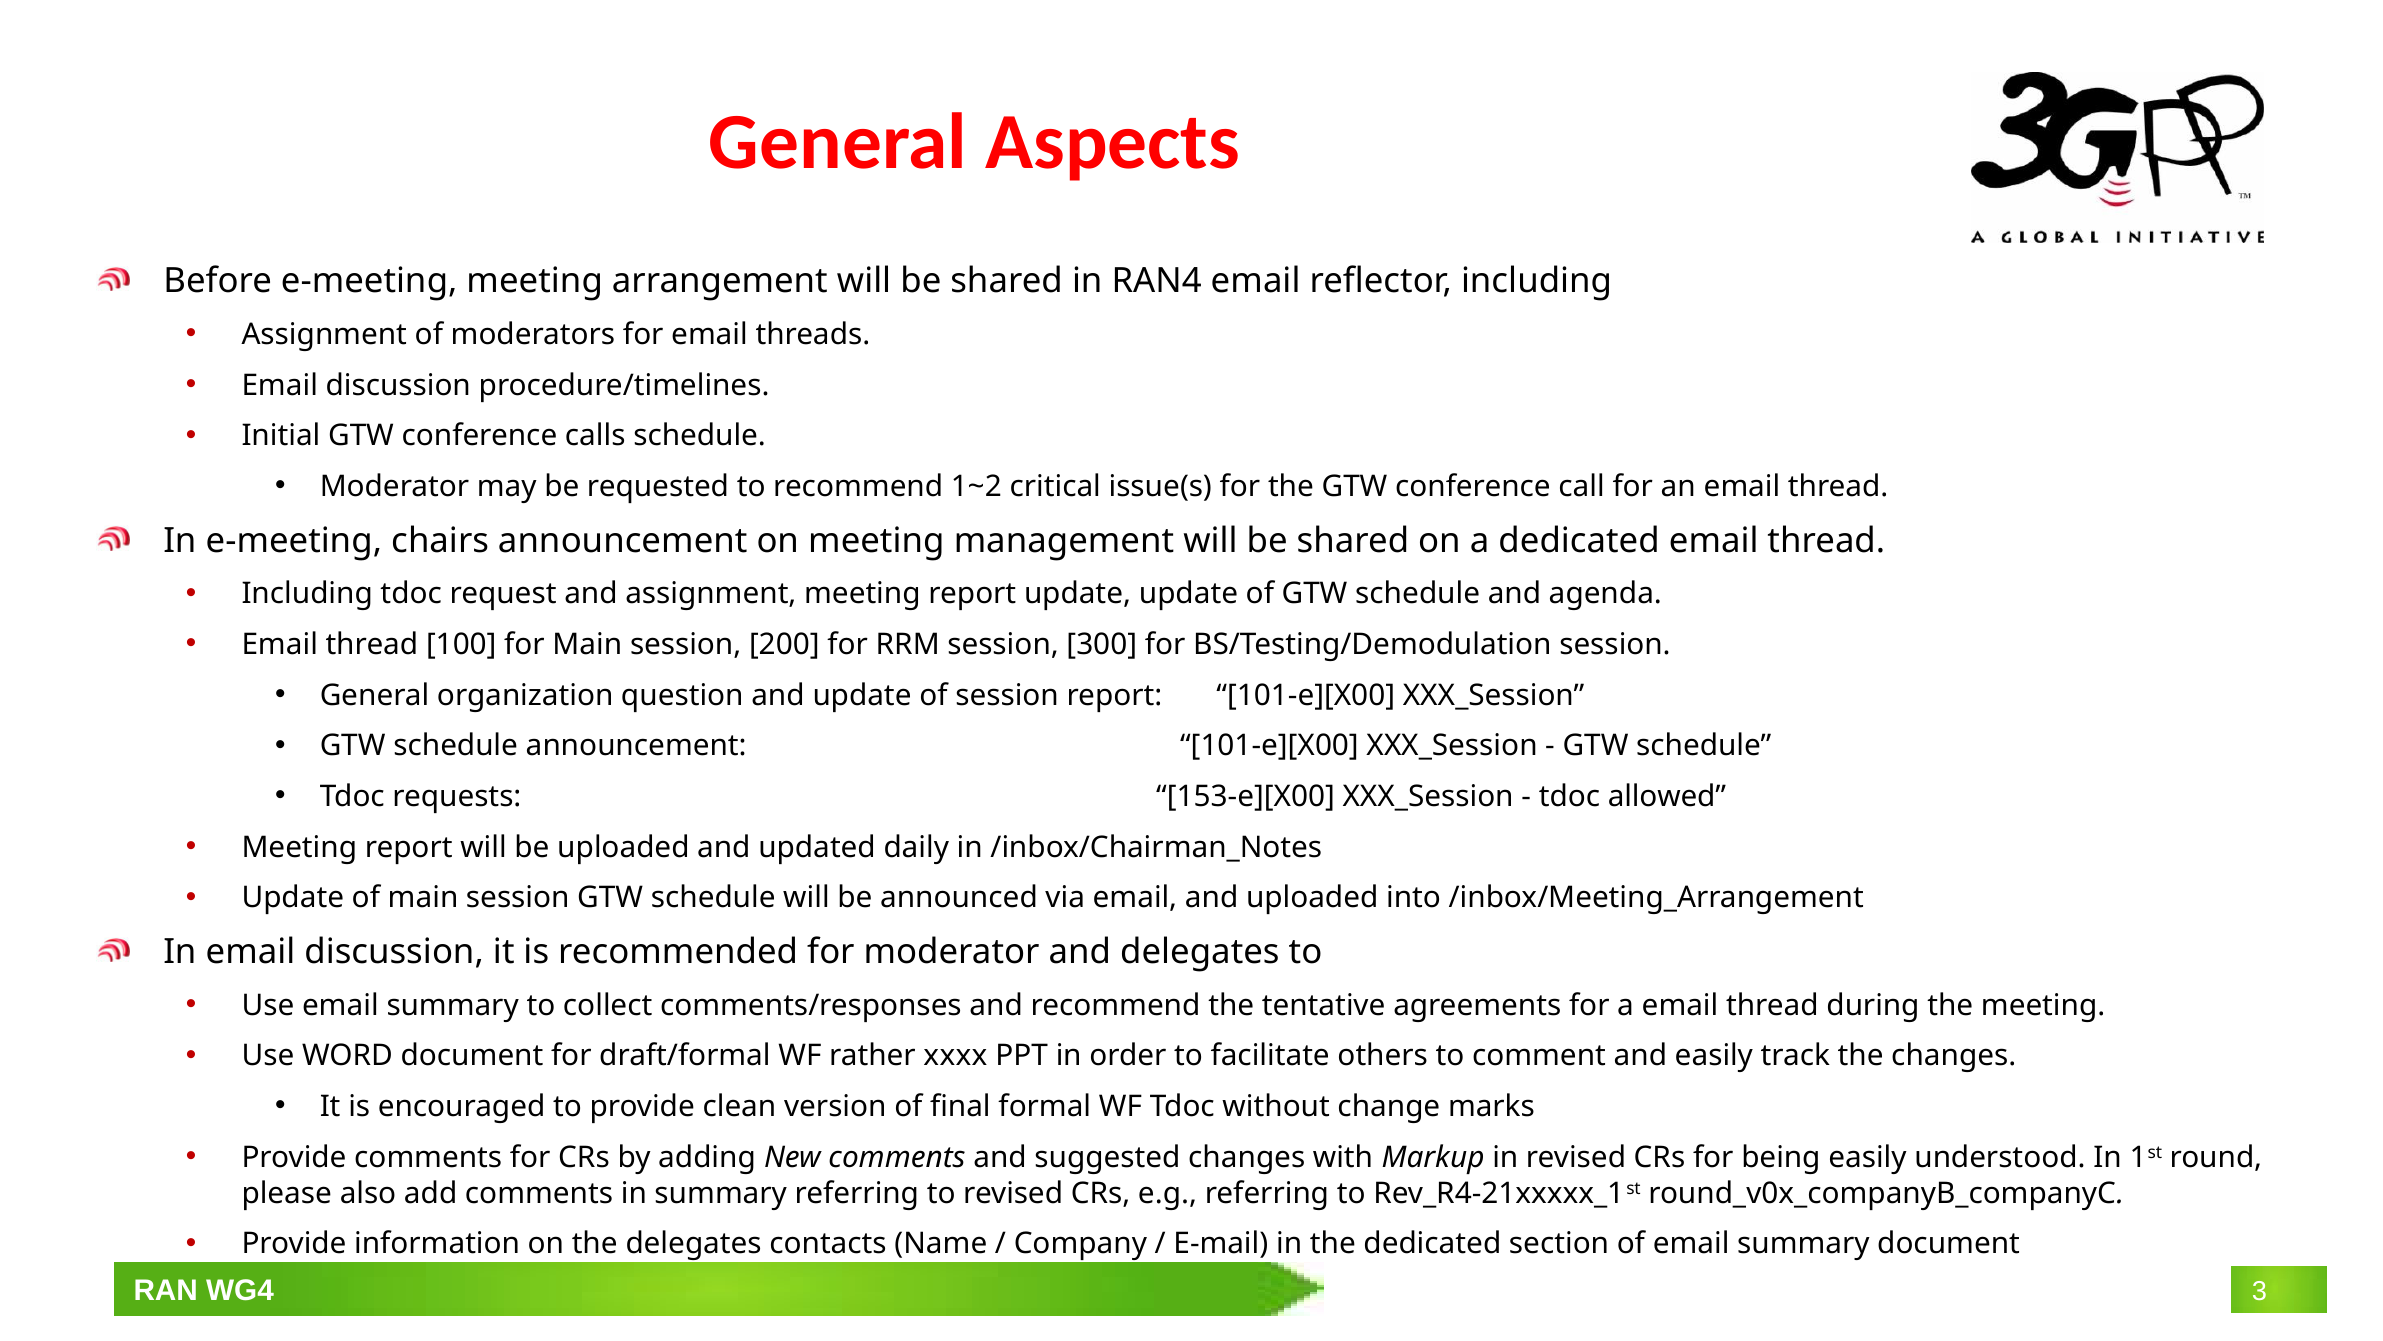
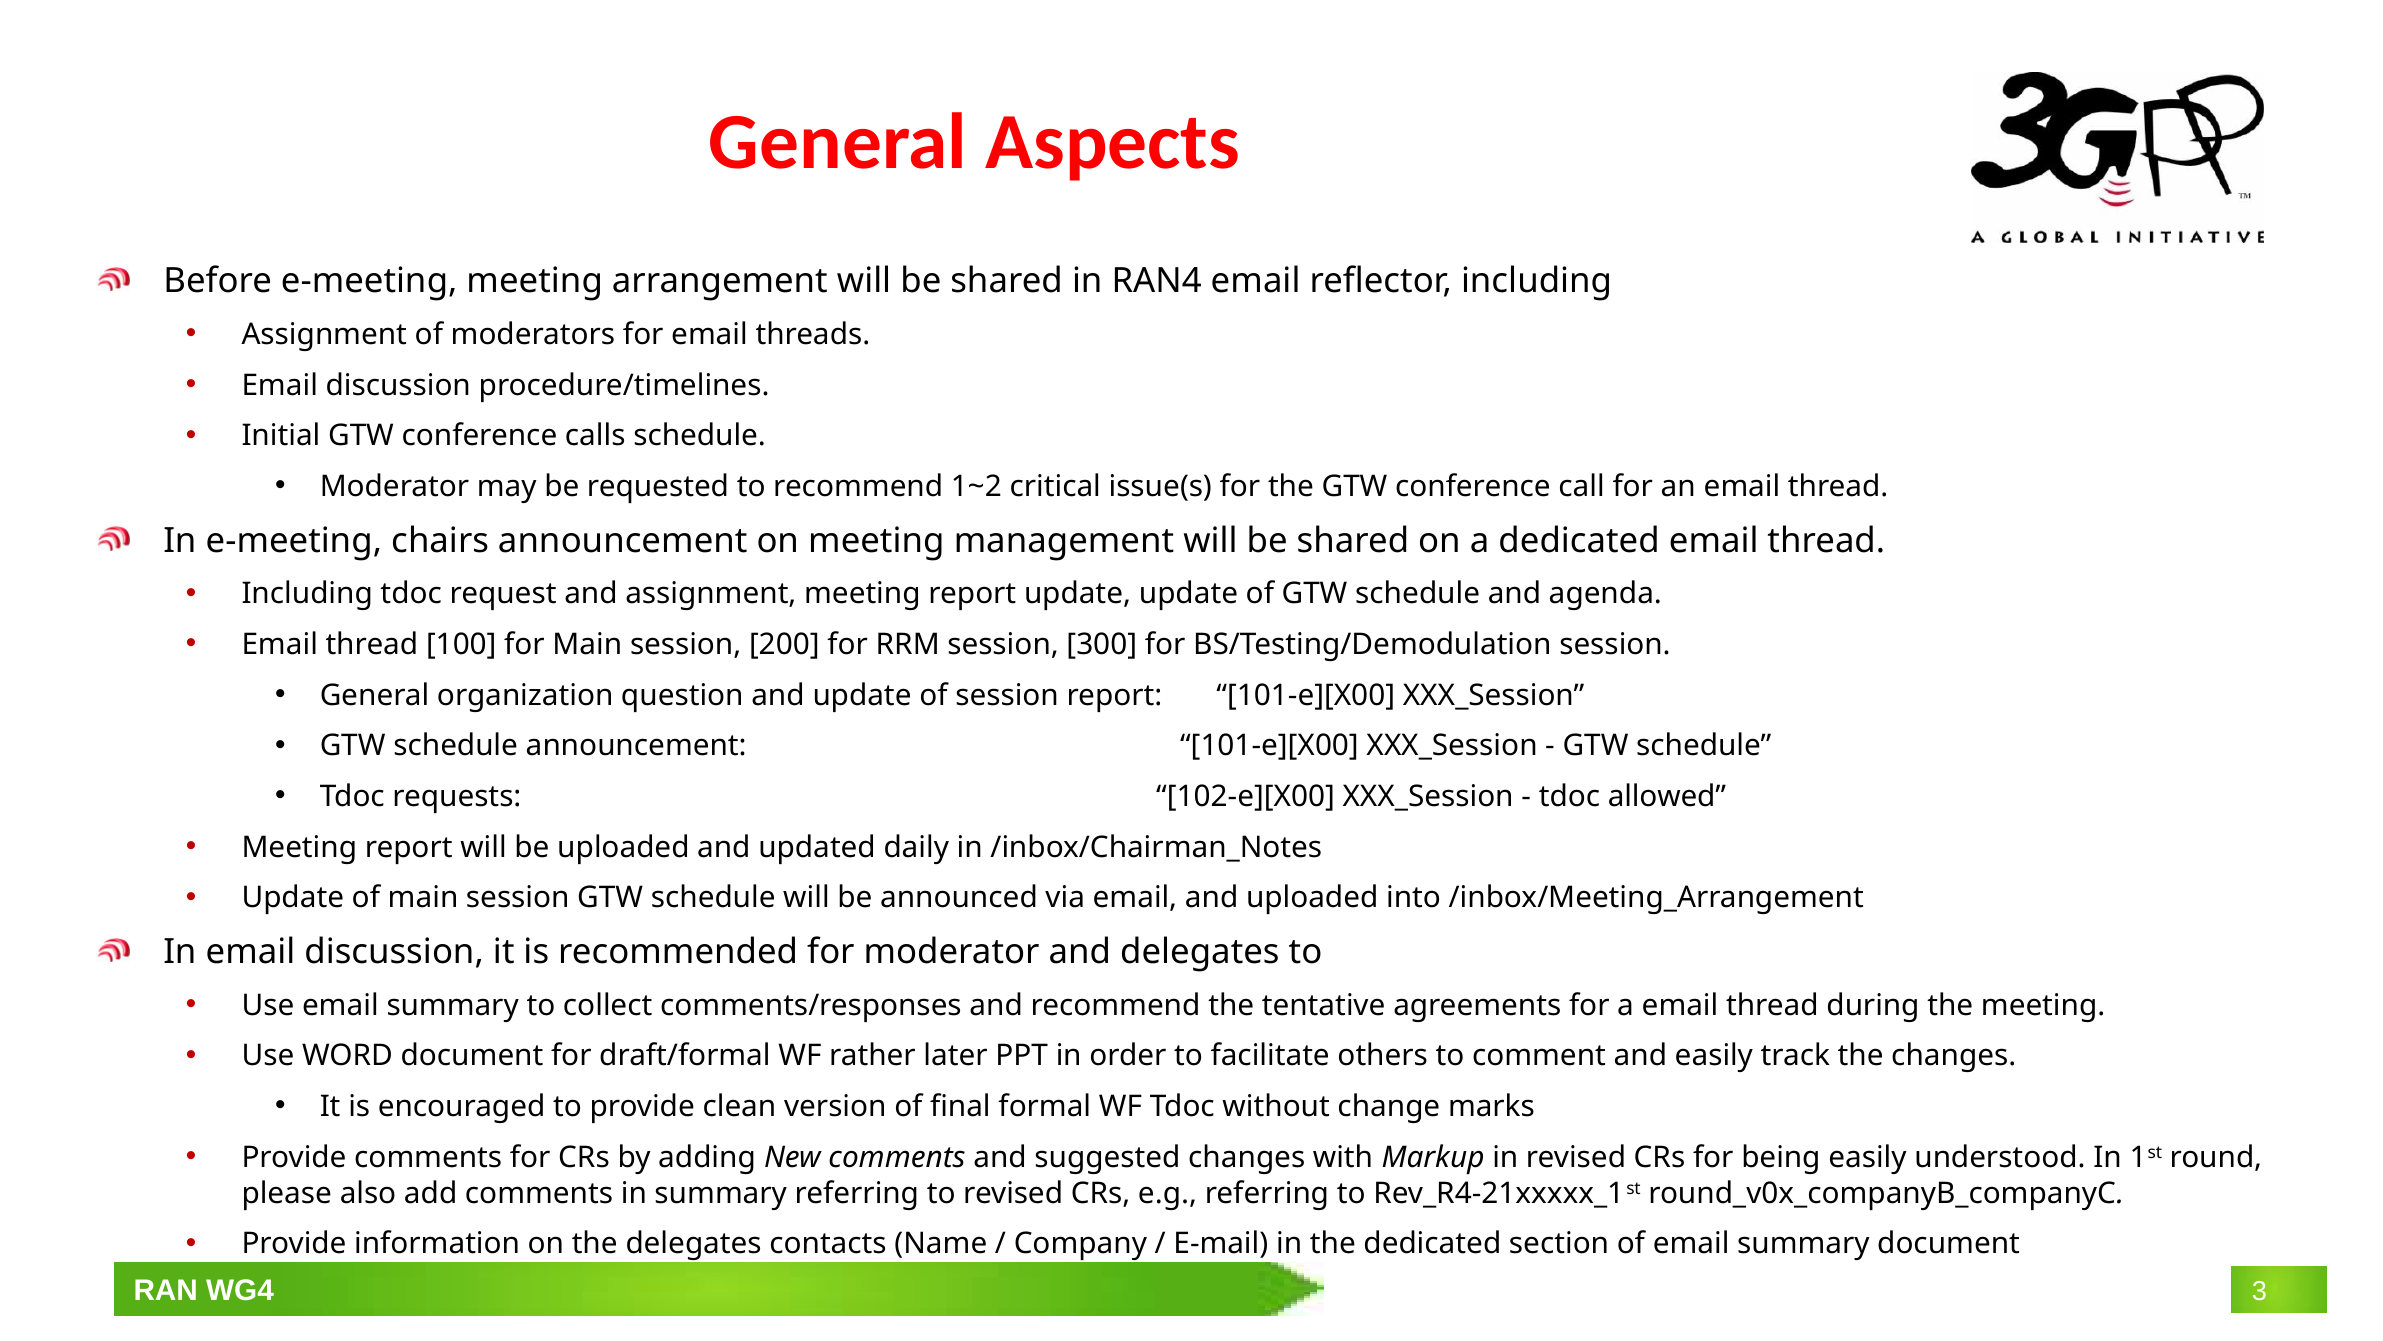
153-e][X00: 153-e][X00 -> 102-e][X00
xxxx: xxxx -> later
